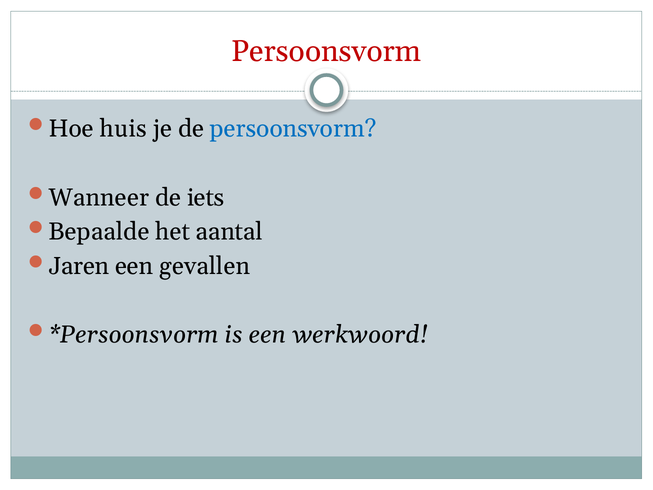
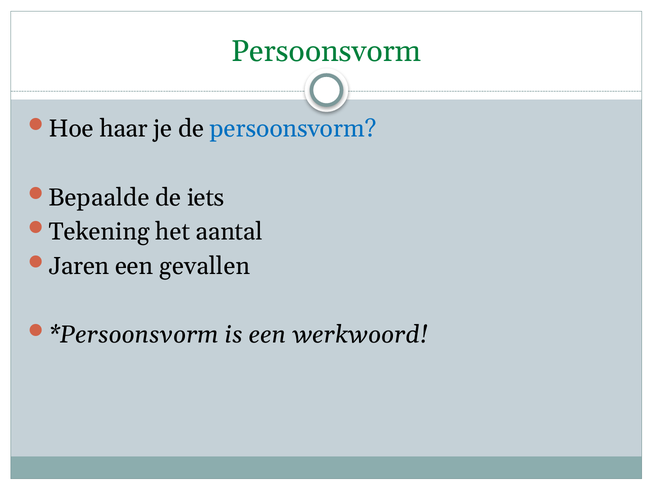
Persoonsvorm at (326, 51) colour: red -> green
huis: huis -> haar
Wanneer: Wanneer -> Bepaalde
Bepaalde: Bepaalde -> Tekening
